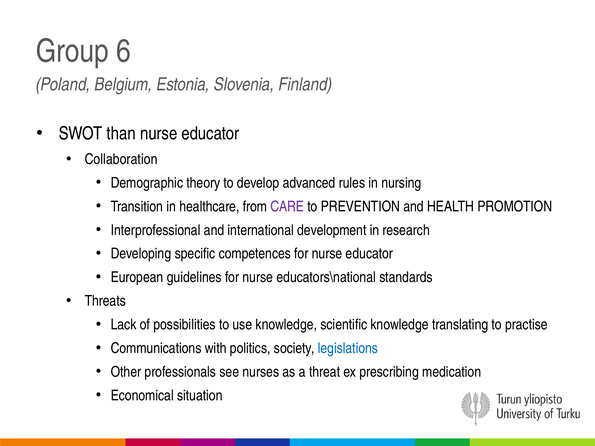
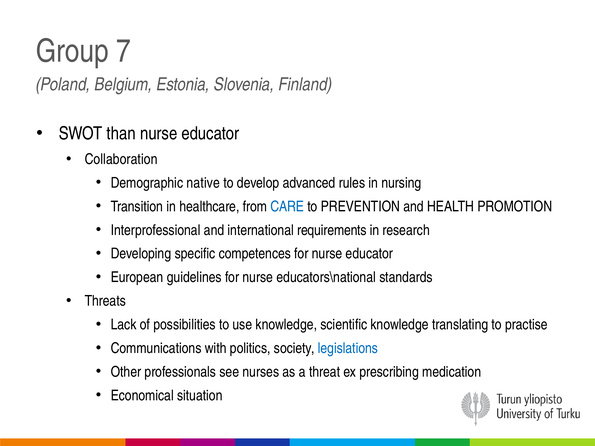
6: 6 -> 7
theory: theory -> native
CARE colour: purple -> blue
development: development -> requirements
